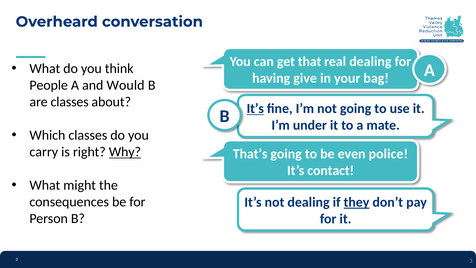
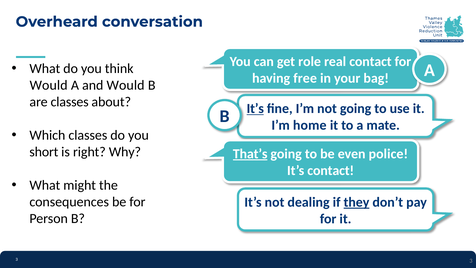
that: that -> role
real dealing: dealing -> contact
give: give -> free
People at (49, 85): People -> Would
under: under -> home
carry: carry -> short
Why underline: present -> none
That’s underline: none -> present
